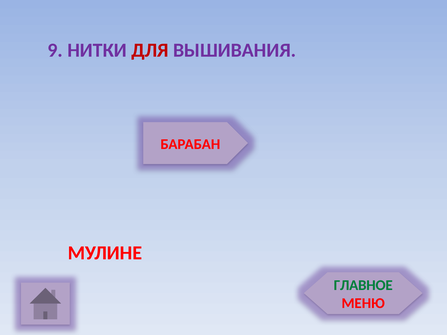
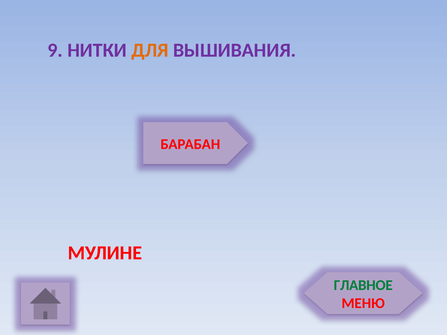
ДЛЯ colour: red -> orange
